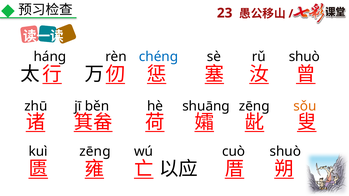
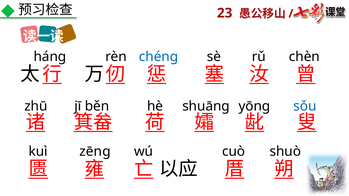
shuò at (304, 57): shuò -> chèn
zēng at (254, 106): zēng -> yōng
sǒu colour: orange -> blue
